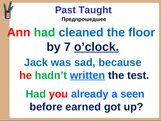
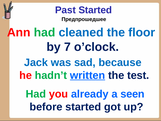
Past Taught: Taught -> Started
o’clock underline: present -> none
before earned: earned -> started
